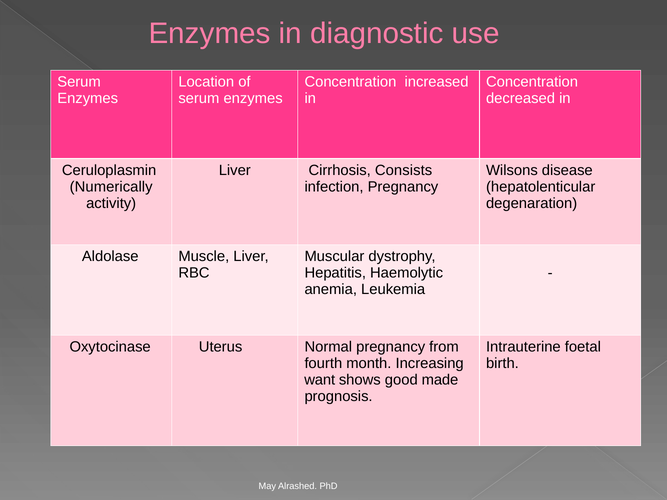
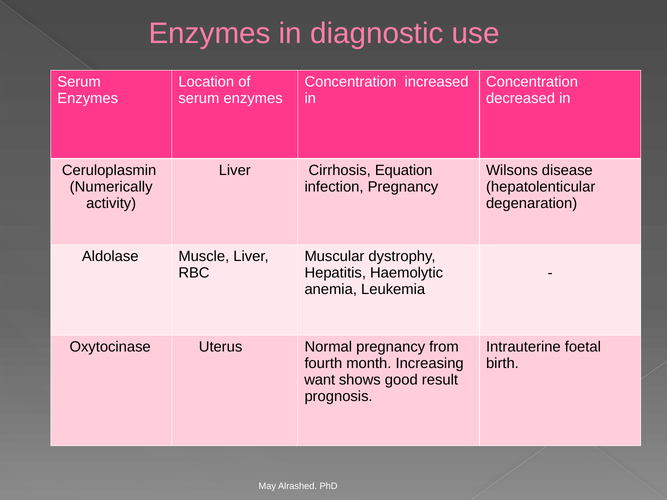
Consists: Consists -> Equation
made: made -> result
